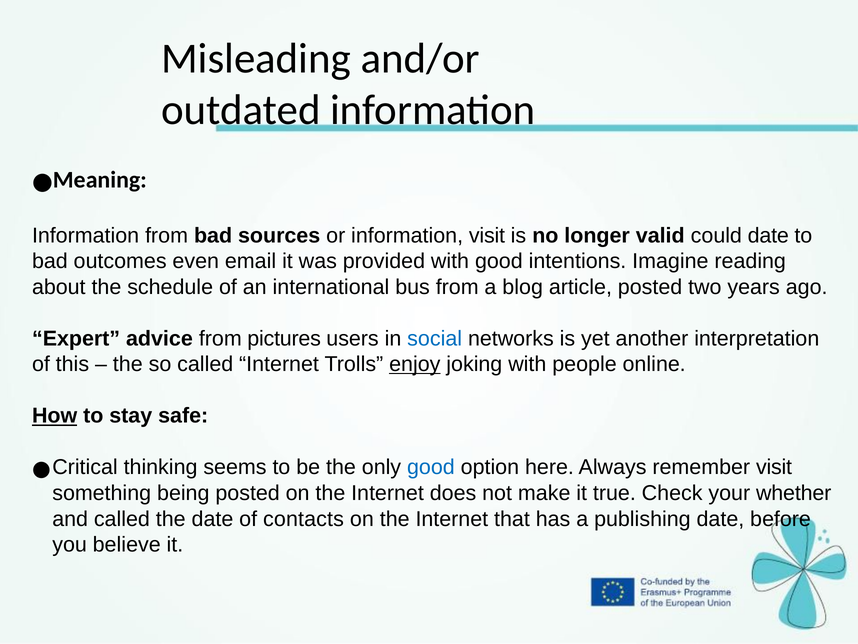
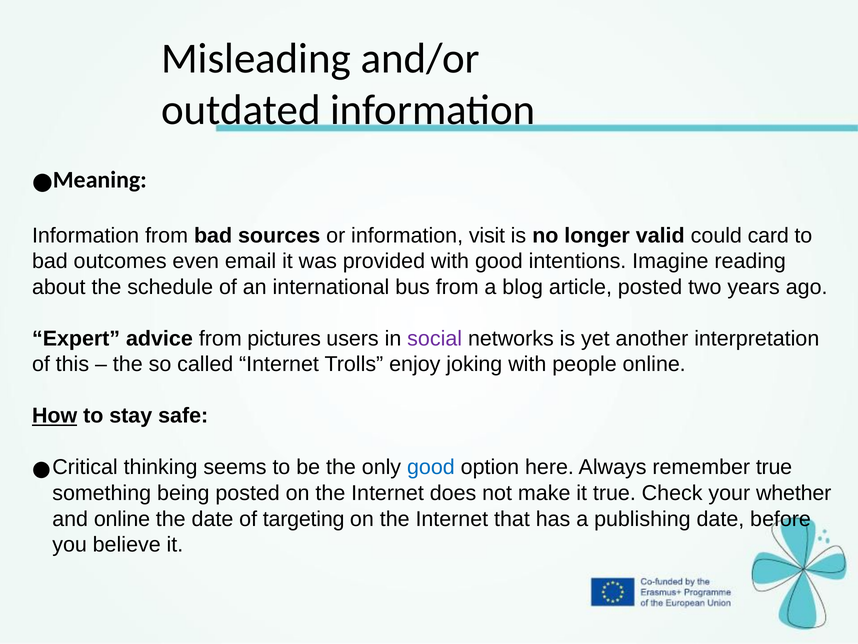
could date: date -> card
social colour: blue -> purple
enjoy underline: present -> none
remember visit: visit -> true
and called: called -> online
contacts: contacts -> targeting
